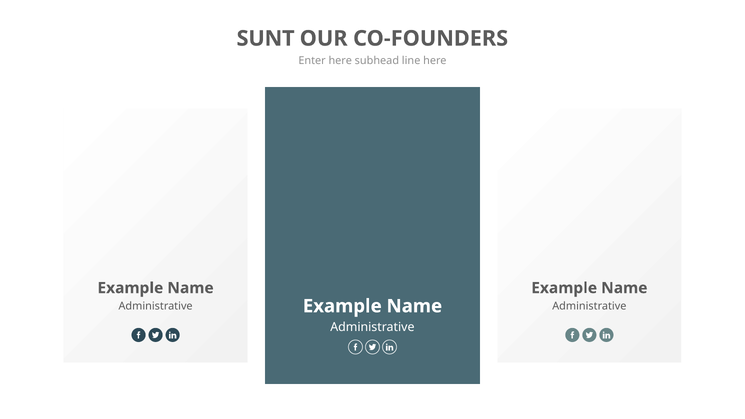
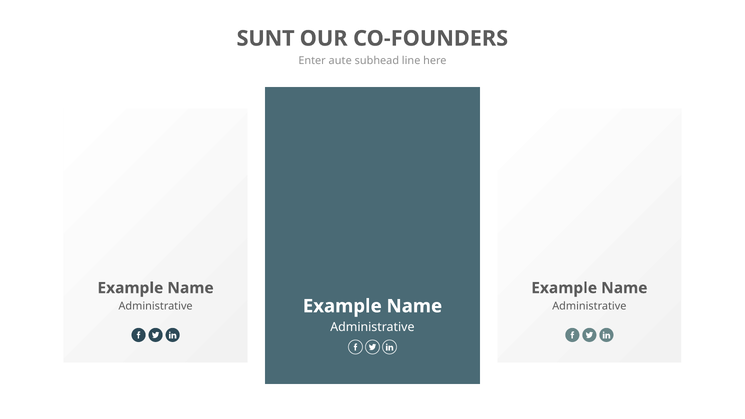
Enter here: here -> aute
